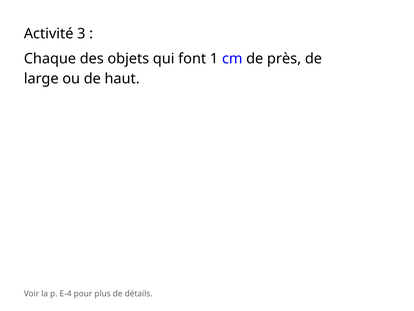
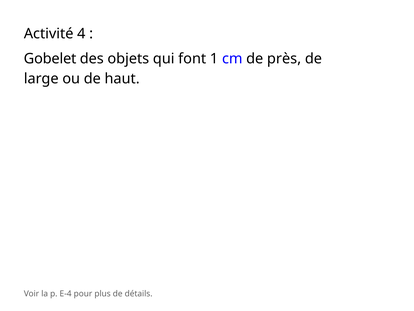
3: 3 -> 4
Chaque: Chaque -> Gobelet
